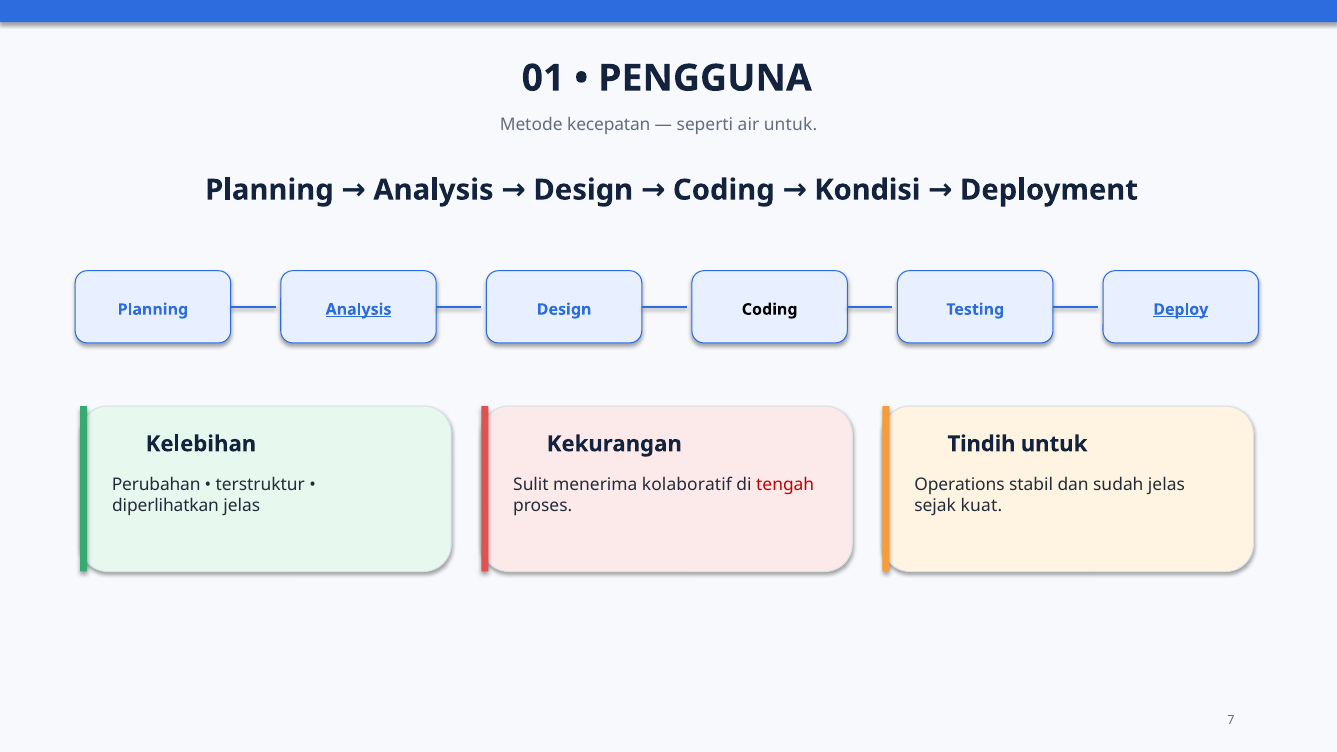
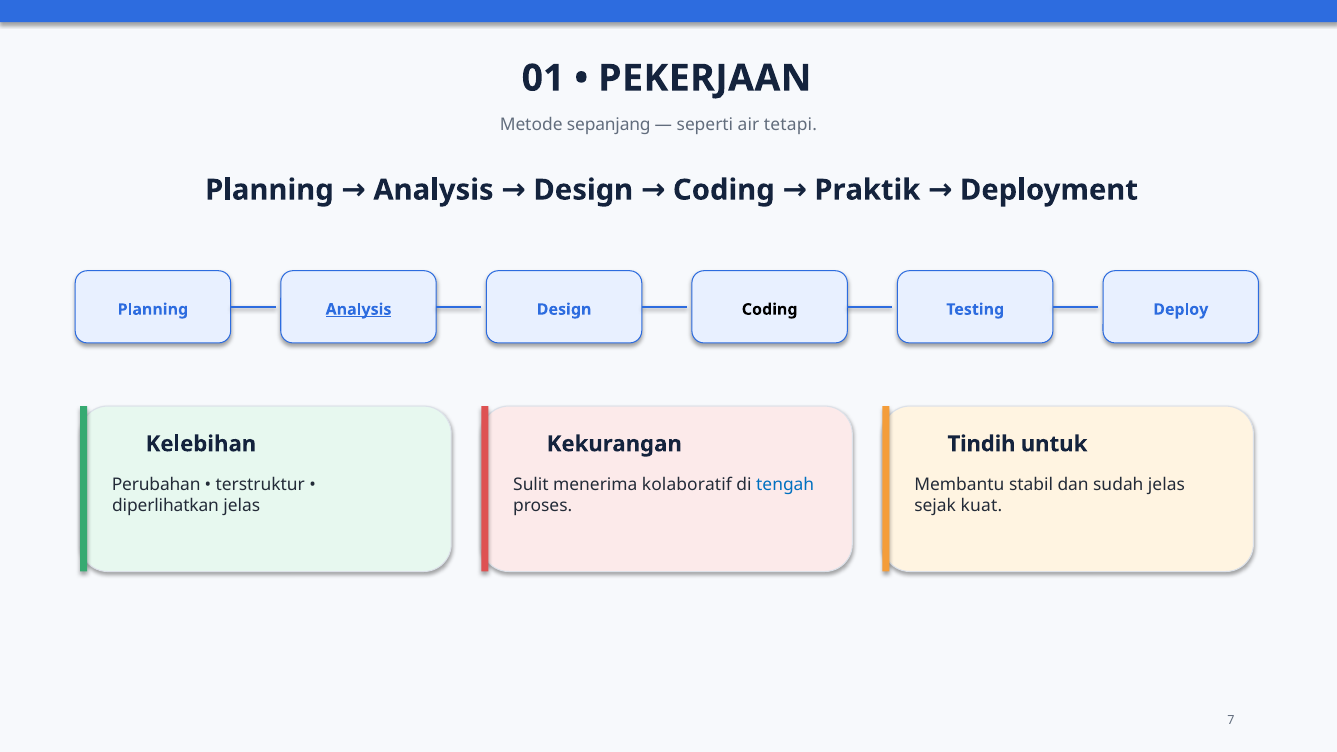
PENGGUNA: PENGGUNA -> PEKERJAAN
kecepatan: kecepatan -> sepanjang
air untuk: untuk -> tetapi
Kondisi: Kondisi -> Praktik
Deploy underline: present -> none
tengah colour: red -> blue
Operations: Operations -> Membantu
